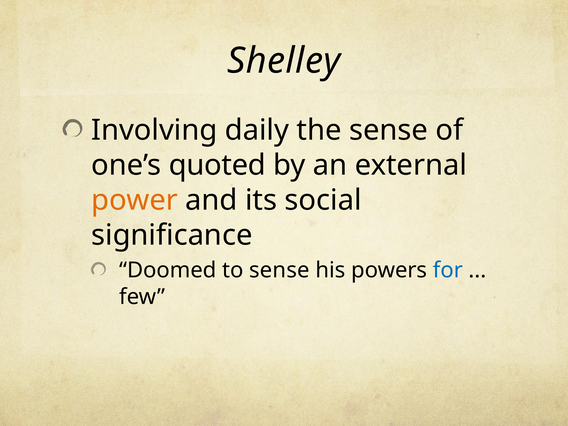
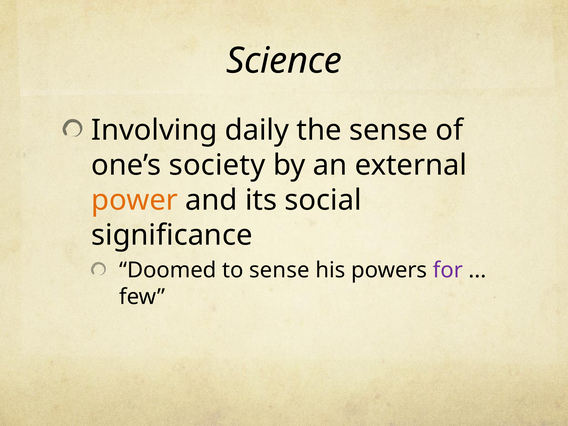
Shelley: Shelley -> Science
quoted: quoted -> society
for colour: blue -> purple
